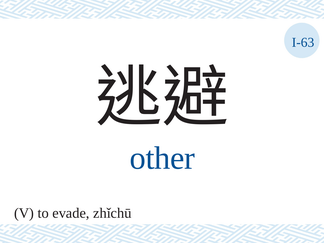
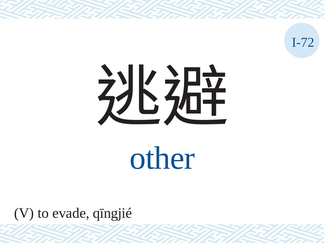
I-63: I-63 -> I-72
zhǐchū: zhǐchū -> qīngjié
